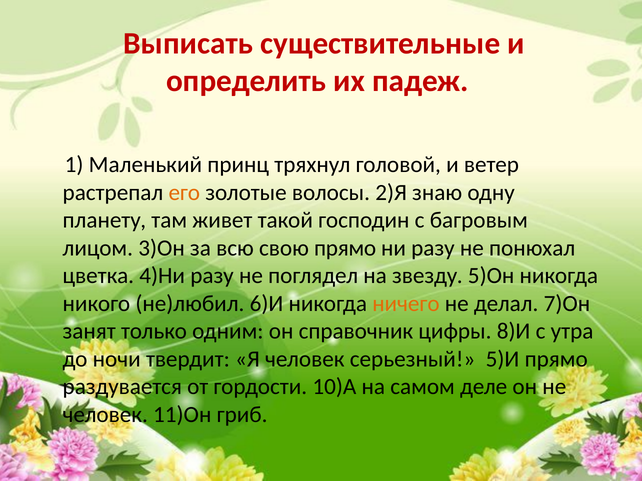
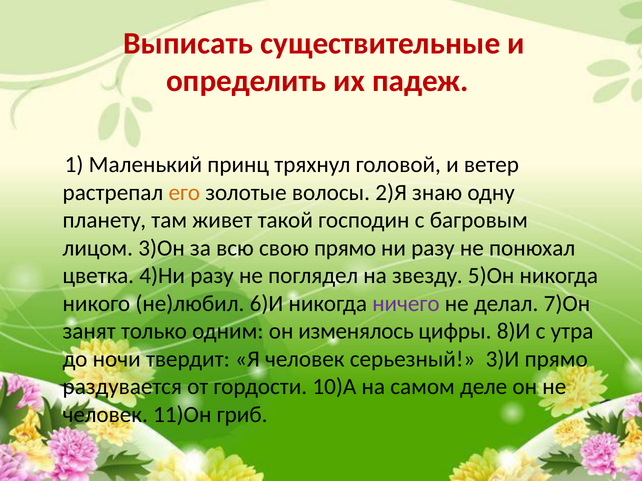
ничего colour: orange -> purple
справочник: справочник -> изменялось
5)И: 5)И -> 3)И
